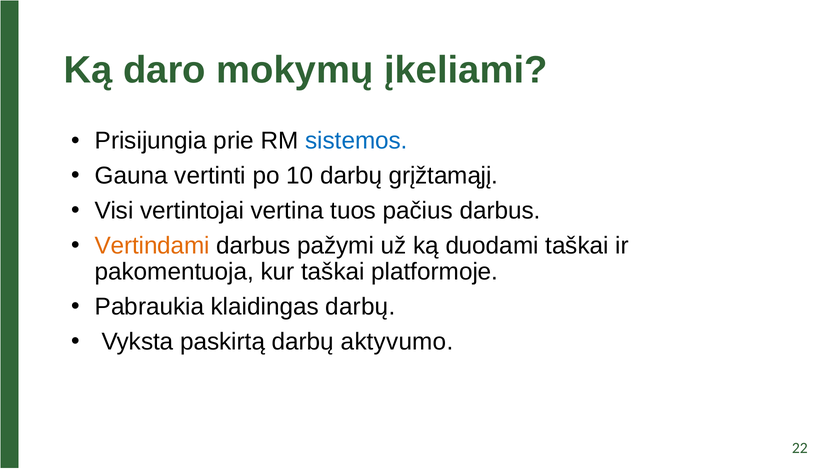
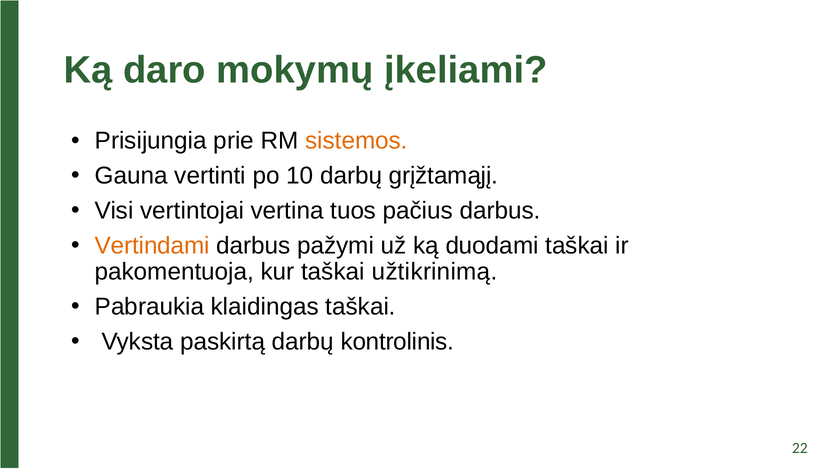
sistemos colour: blue -> orange
platformoje: platformoje -> užtikrinimą
klaidingas darbų: darbų -> taškai
aktyvumo: aktyvumo -> kontrolinis
